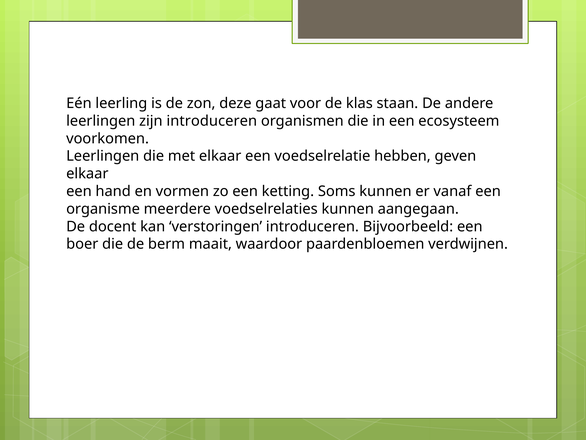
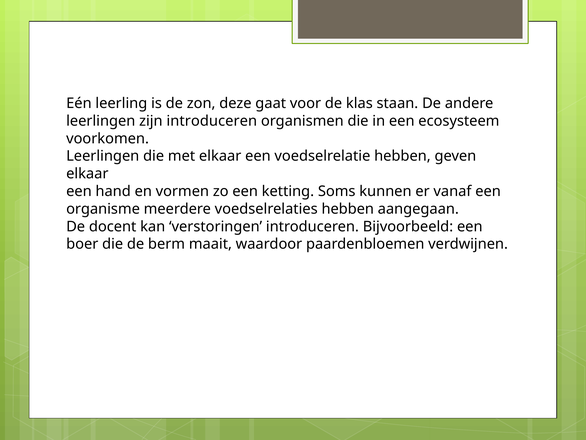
voedselrelaties kunnen: kunnen -> hebben
